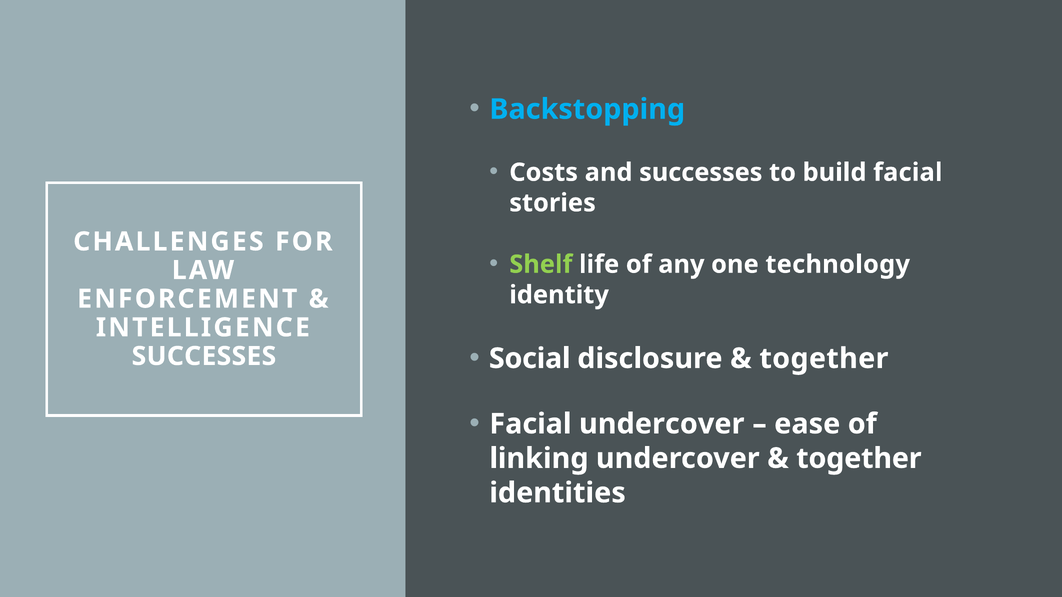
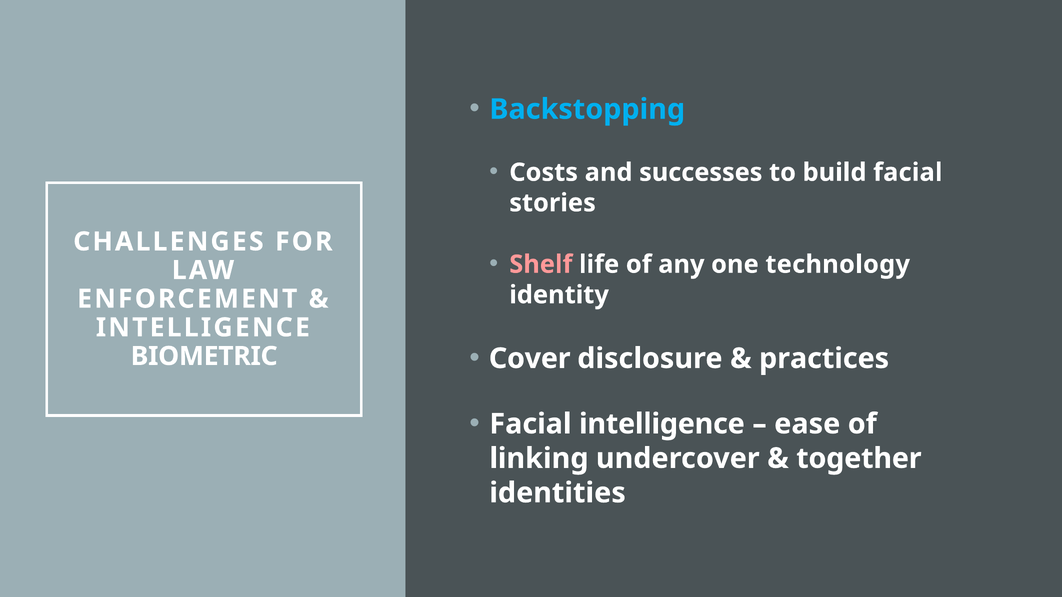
Shelf colour: light green -> pink
Social: Social -> Cover
together at (824, 359): together -> practices
SUCCESSES at (204, 356): SUCCESSES -> BIOMETRIC
Facial undercover: undercover -> intelligence
